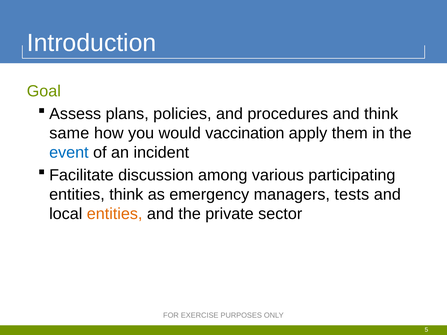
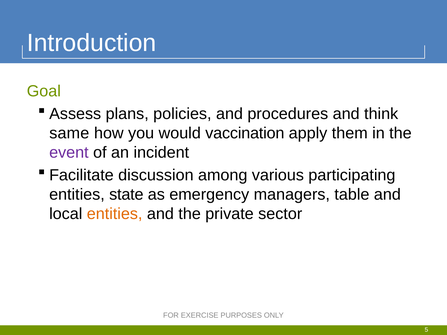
event colour: blue -> purple
entities think: think -> state
tests: tests -> table
